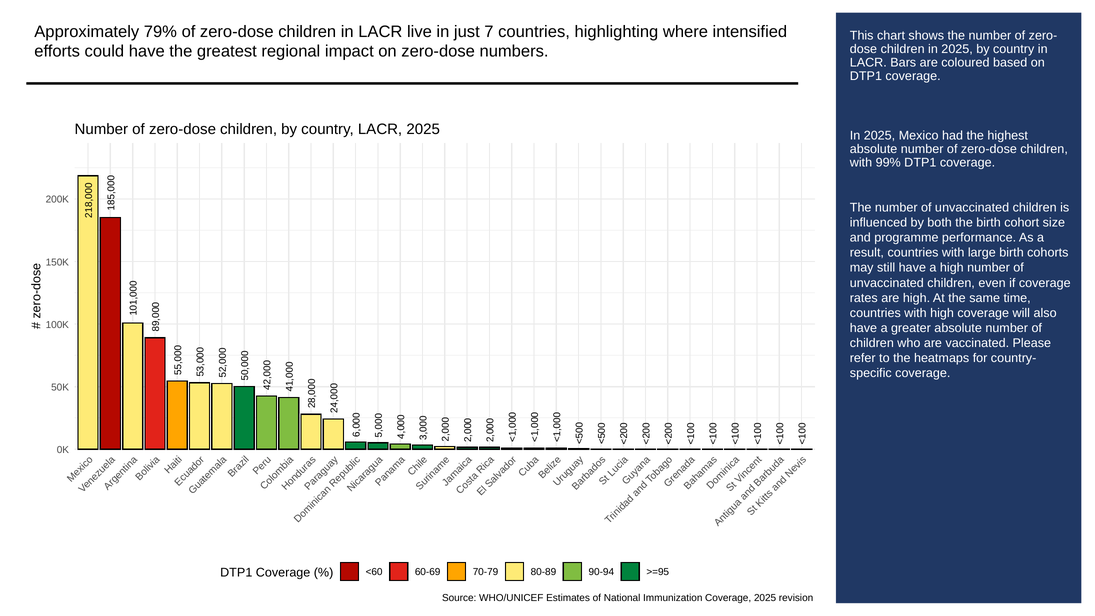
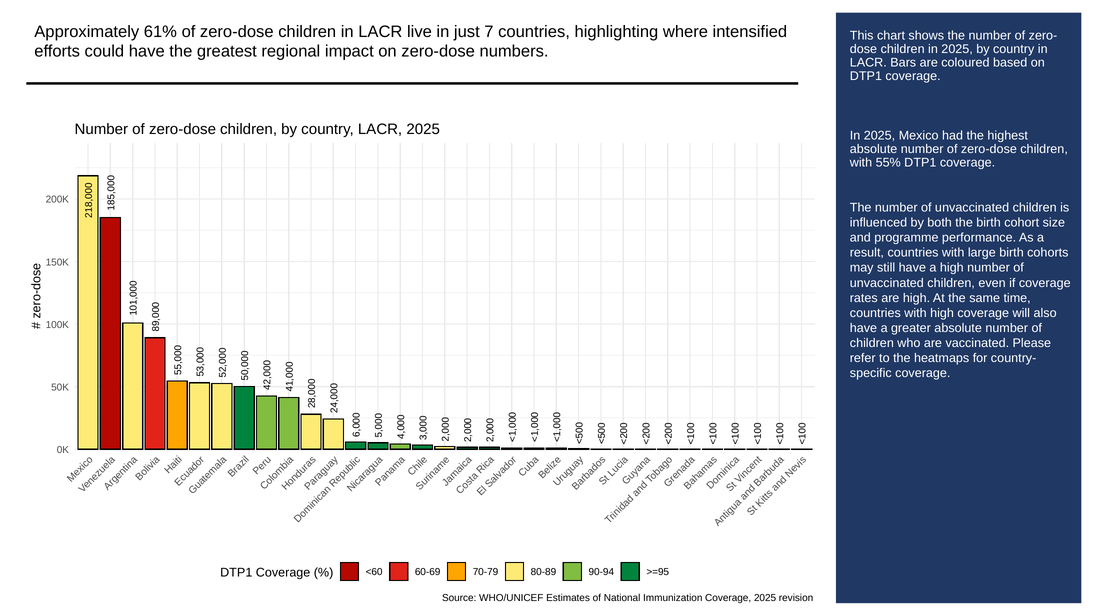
79%: 79% -> 61%
99%: 99% -> 55%
